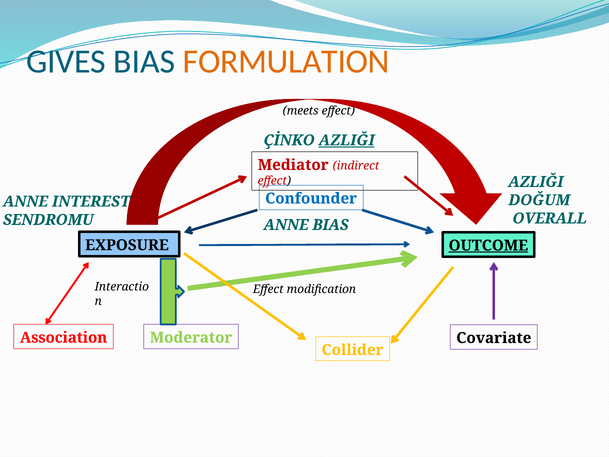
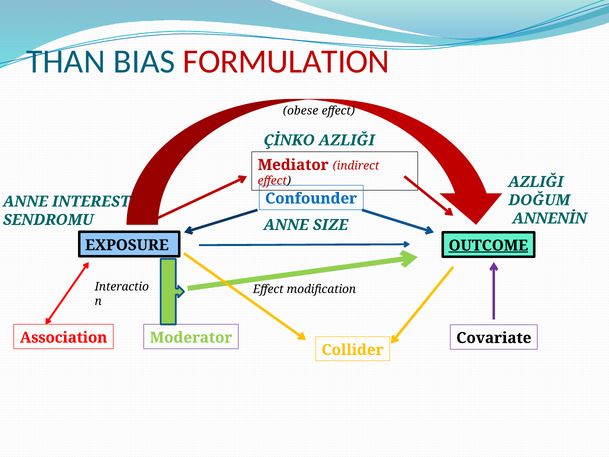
GIVES: GIVES -> THAN
FORMULATION colour: orange -> red
meets: meets -> obese
AZLIĞI at (347, 140) underline: present -> none
OVERALL: OVERALL -> ANNENİN
ANNE BIAS: BIAS -> SIZE
